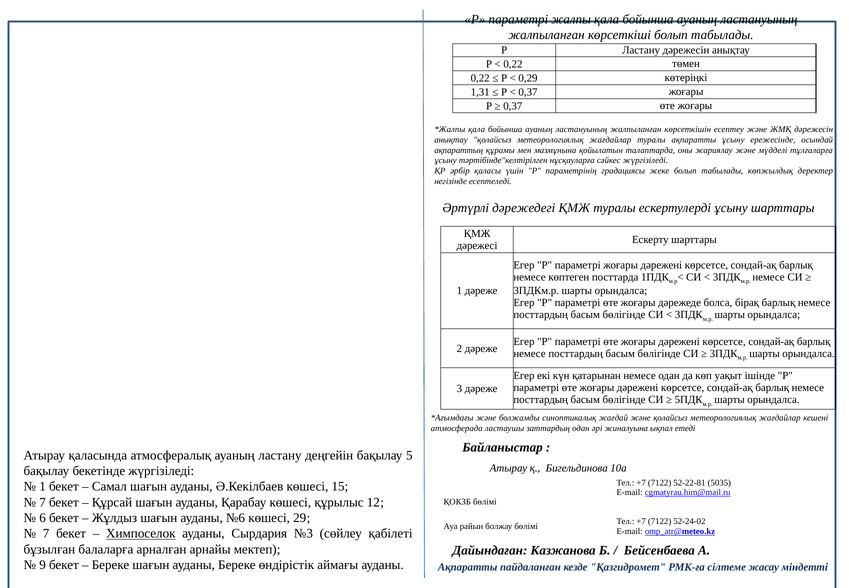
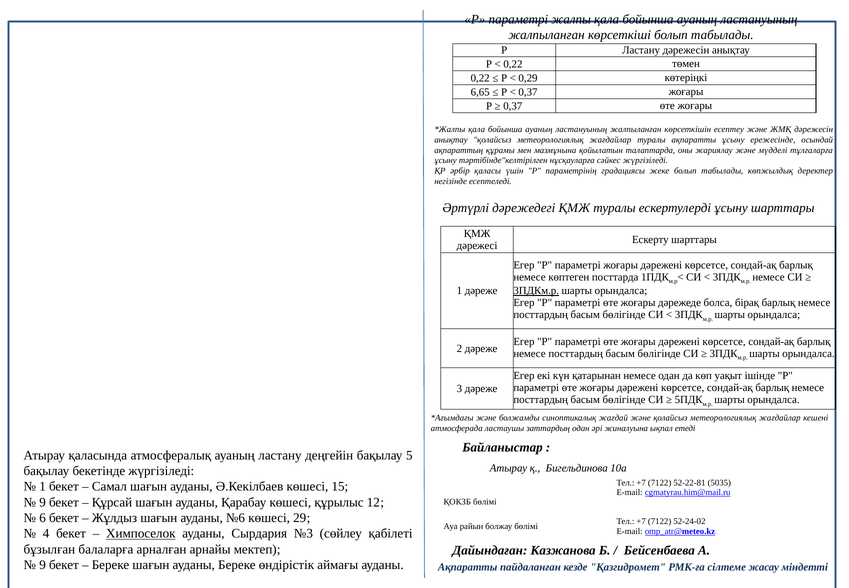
1,31: 1,31 -> 6,65
3ПДКм.р underline: none -> present
7 at (43, 502): 7 -> 9
7 at (46, 533): 7 -> 4
